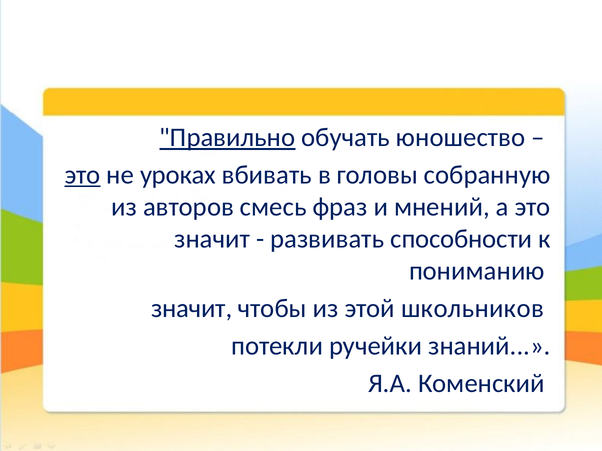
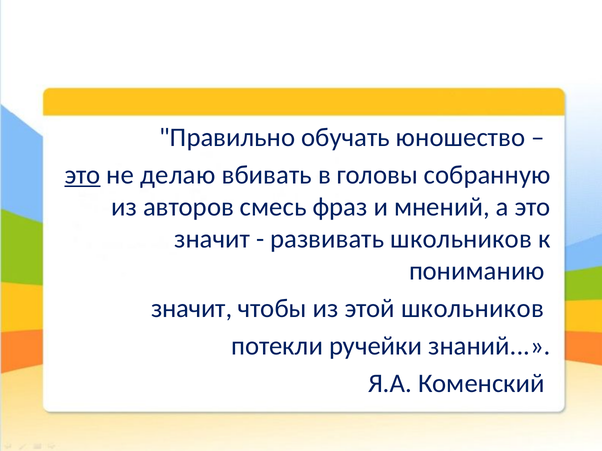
Правильно underline: present -> none
уроках: уроках -> делаю
развивать способности: способности -> школьников
